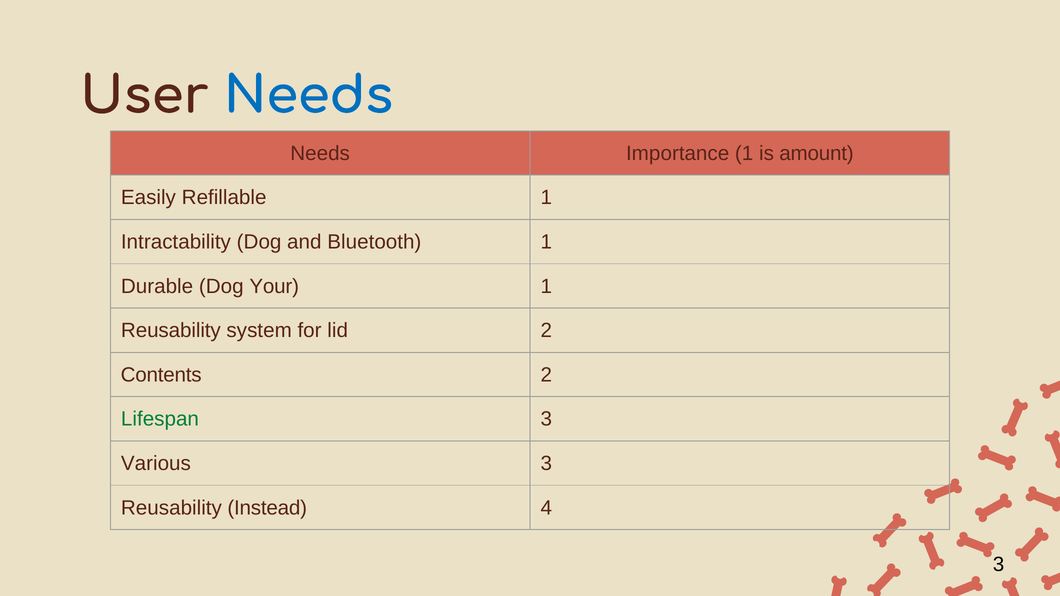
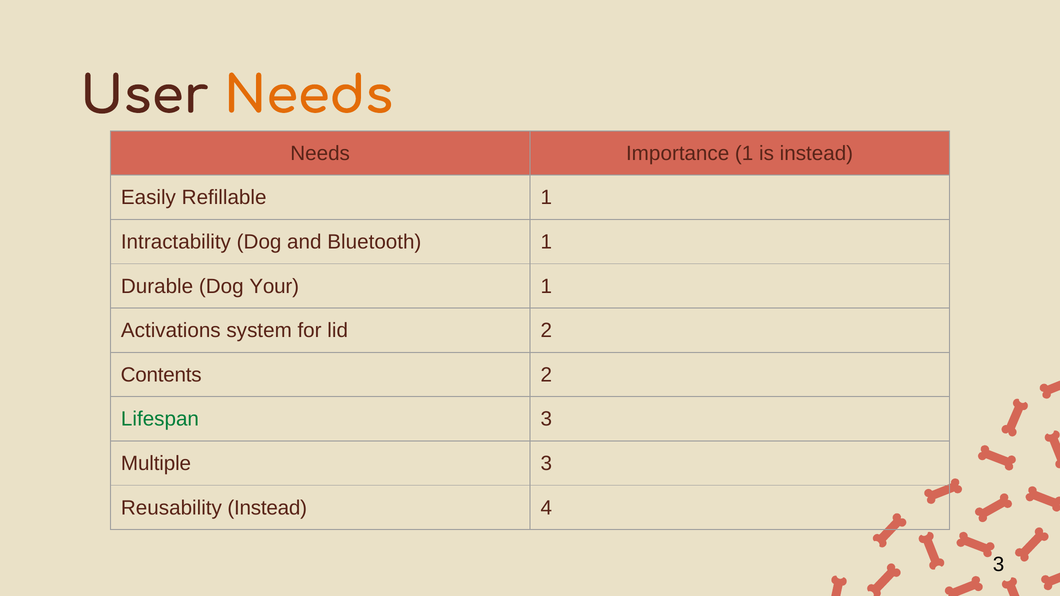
Needs at (308, 96) colour: blue -> orange
is amount: amount -> instead
Reusability at (171, 331): Reusability -> Activations
Various: Various -> Multiple
